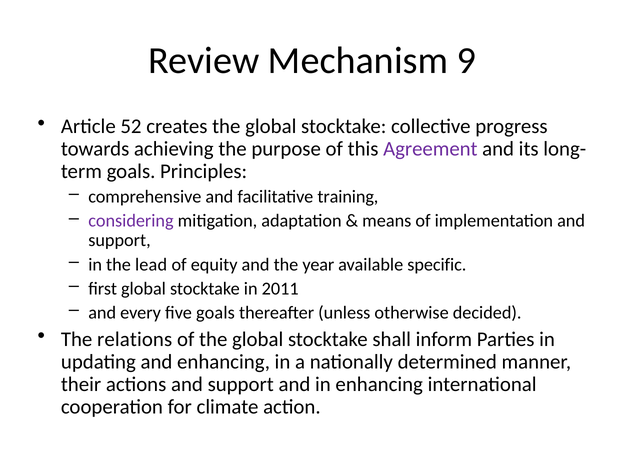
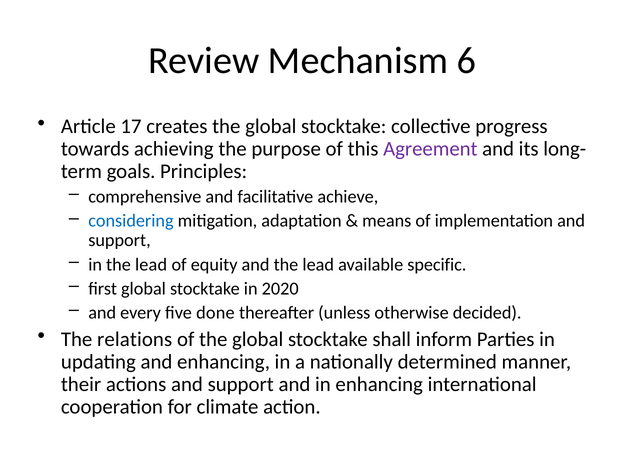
9: 9 -> 6
52: 52 -> 17
training: training -> achieve
considering colour: purple -> blue
and the year: year -> lead
2011: 2011 -> 2020
five goals: goals -> done
